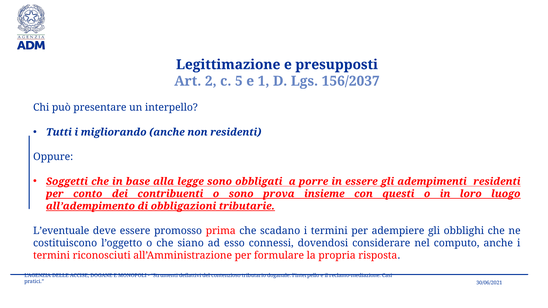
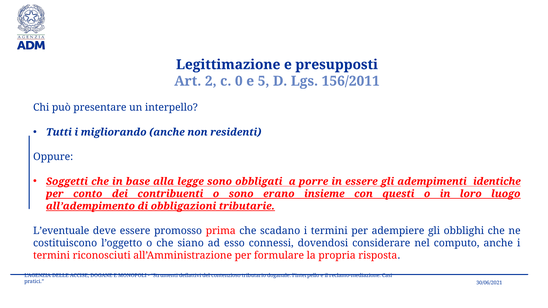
5: 5 -> 0
1: 1 -> 5
156/2037: 156/2037 -> 156/2011
adempimenti residenti: residenti -> identiche
prova: prova -> erano
